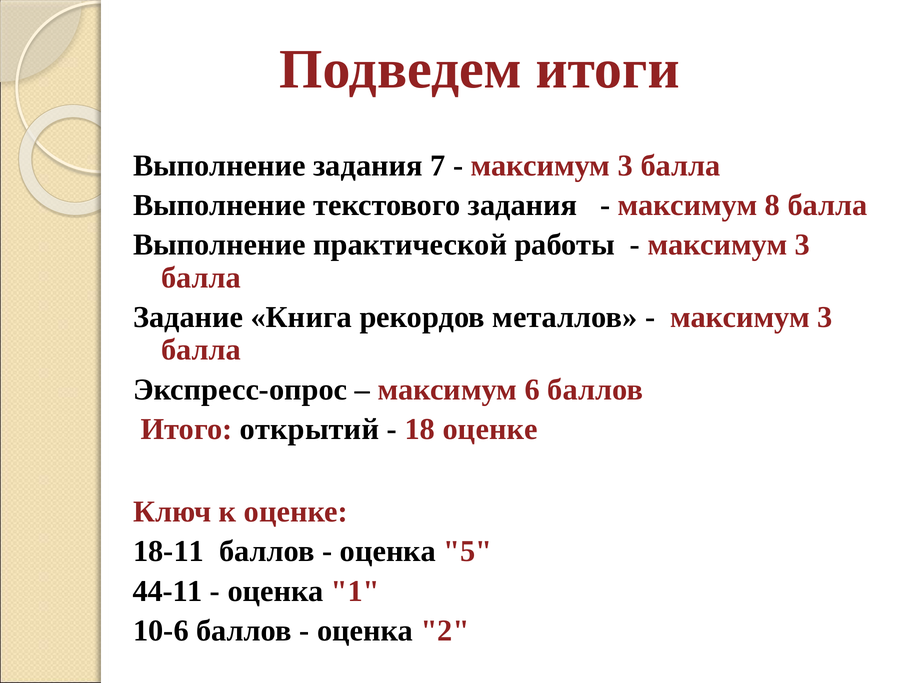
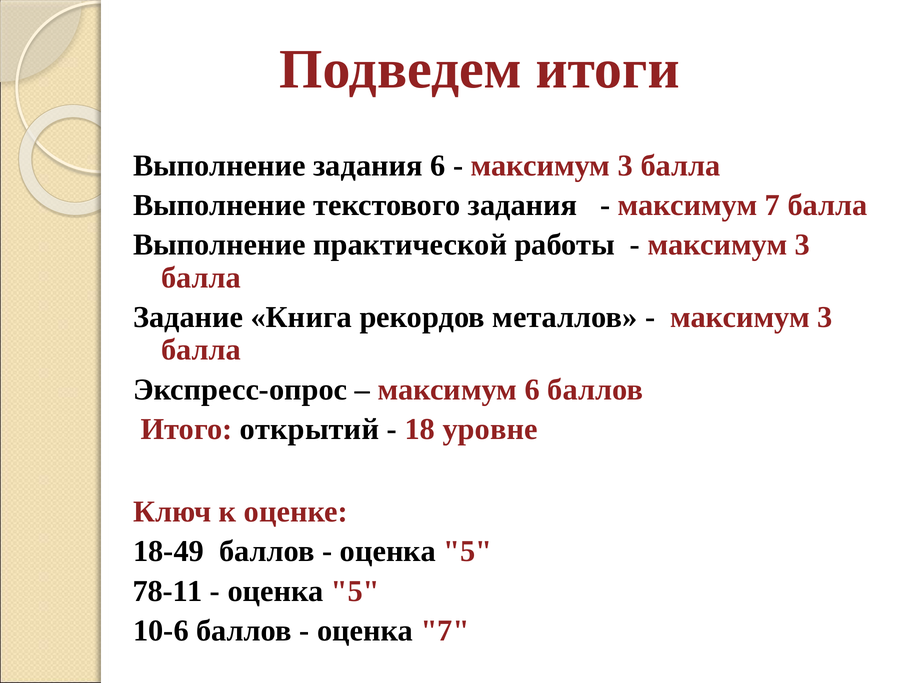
задания 7: 7 -> 6
максимум 8: 8 -> 7
18 оценке: оценке -> уровне
18-11: 18-11 -> 18-49
44-11: 44-11 -> 78-11
1 at (355, 591): 1 -> 5
оценка 2: 2 -> 7
